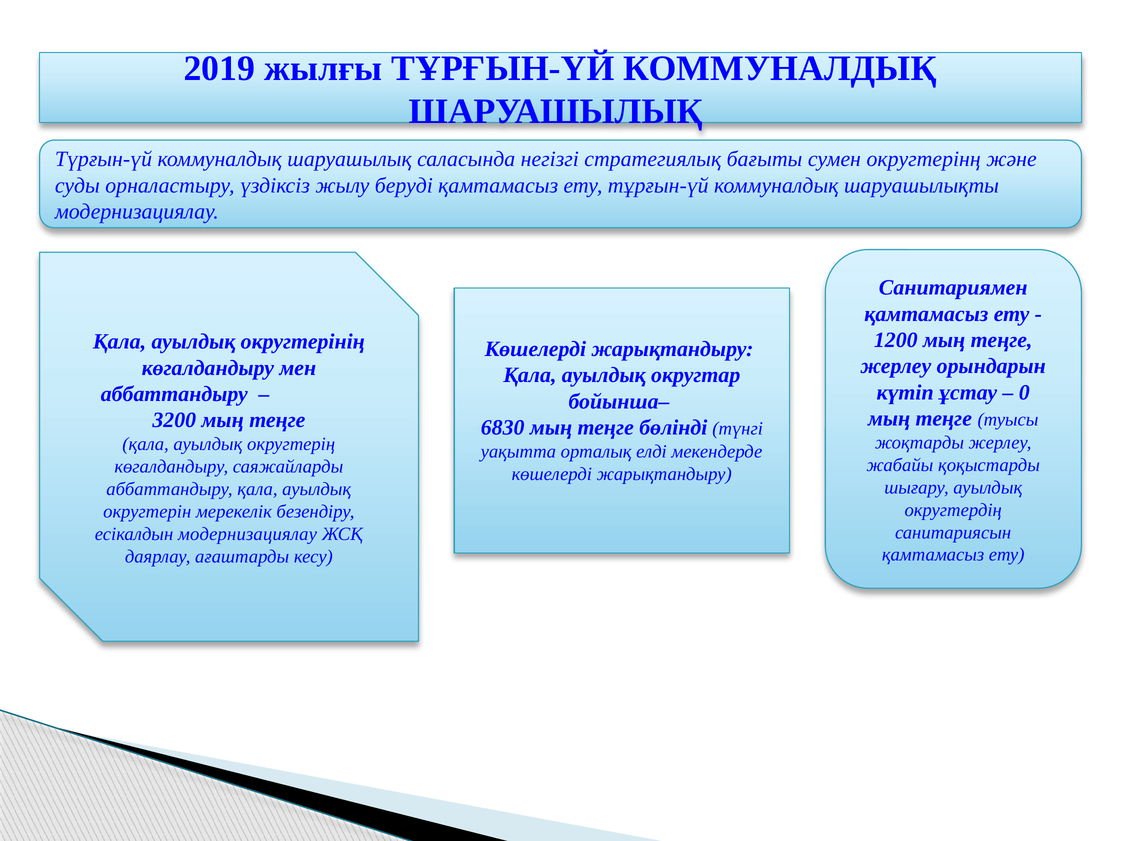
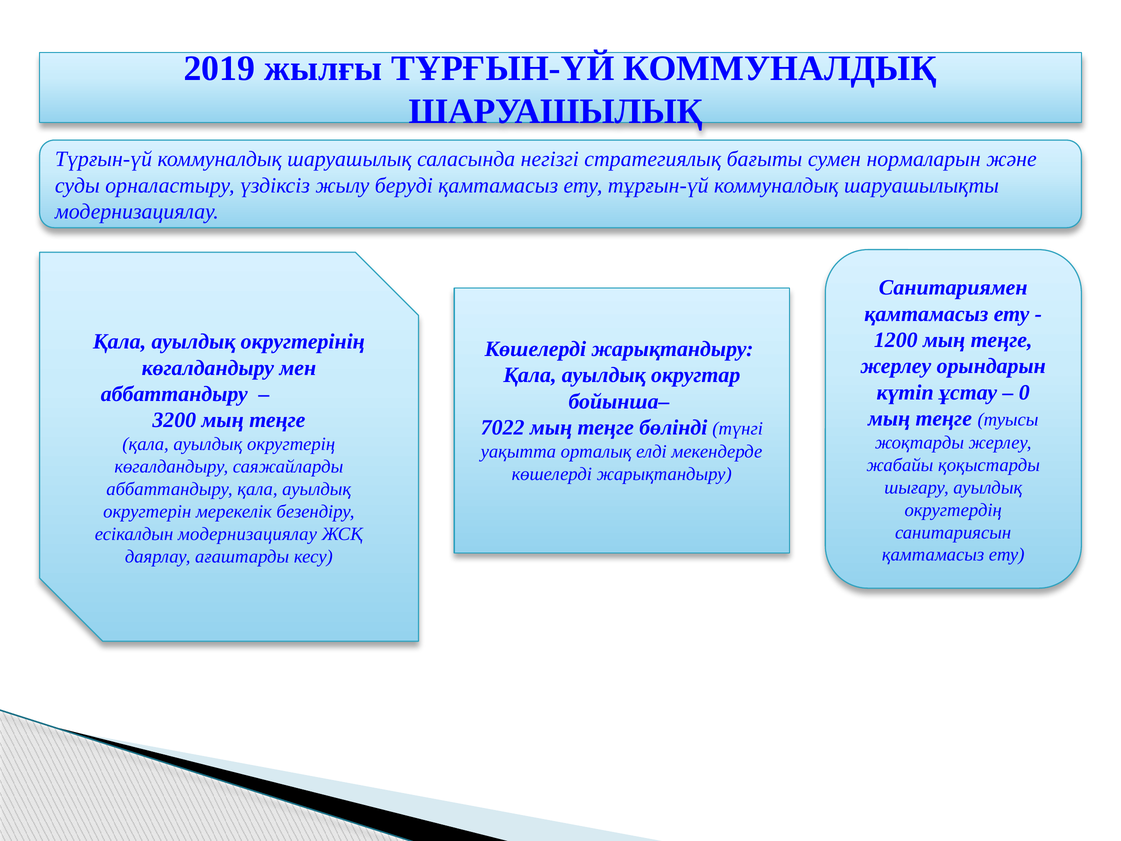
округтерінң: округтерінң -> нормаларын
6830: 6830 -> 7022
